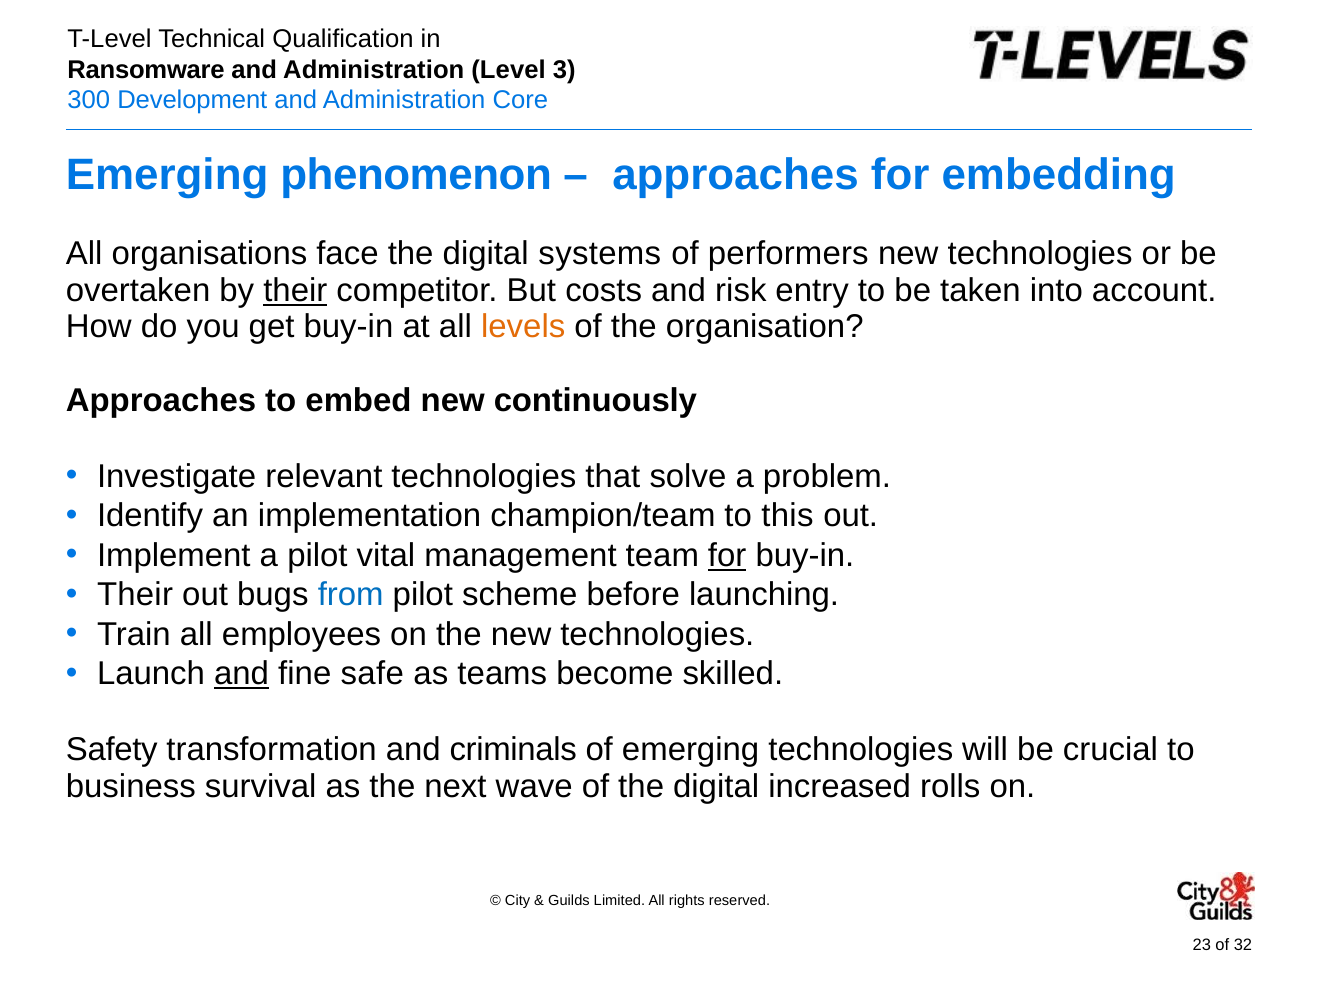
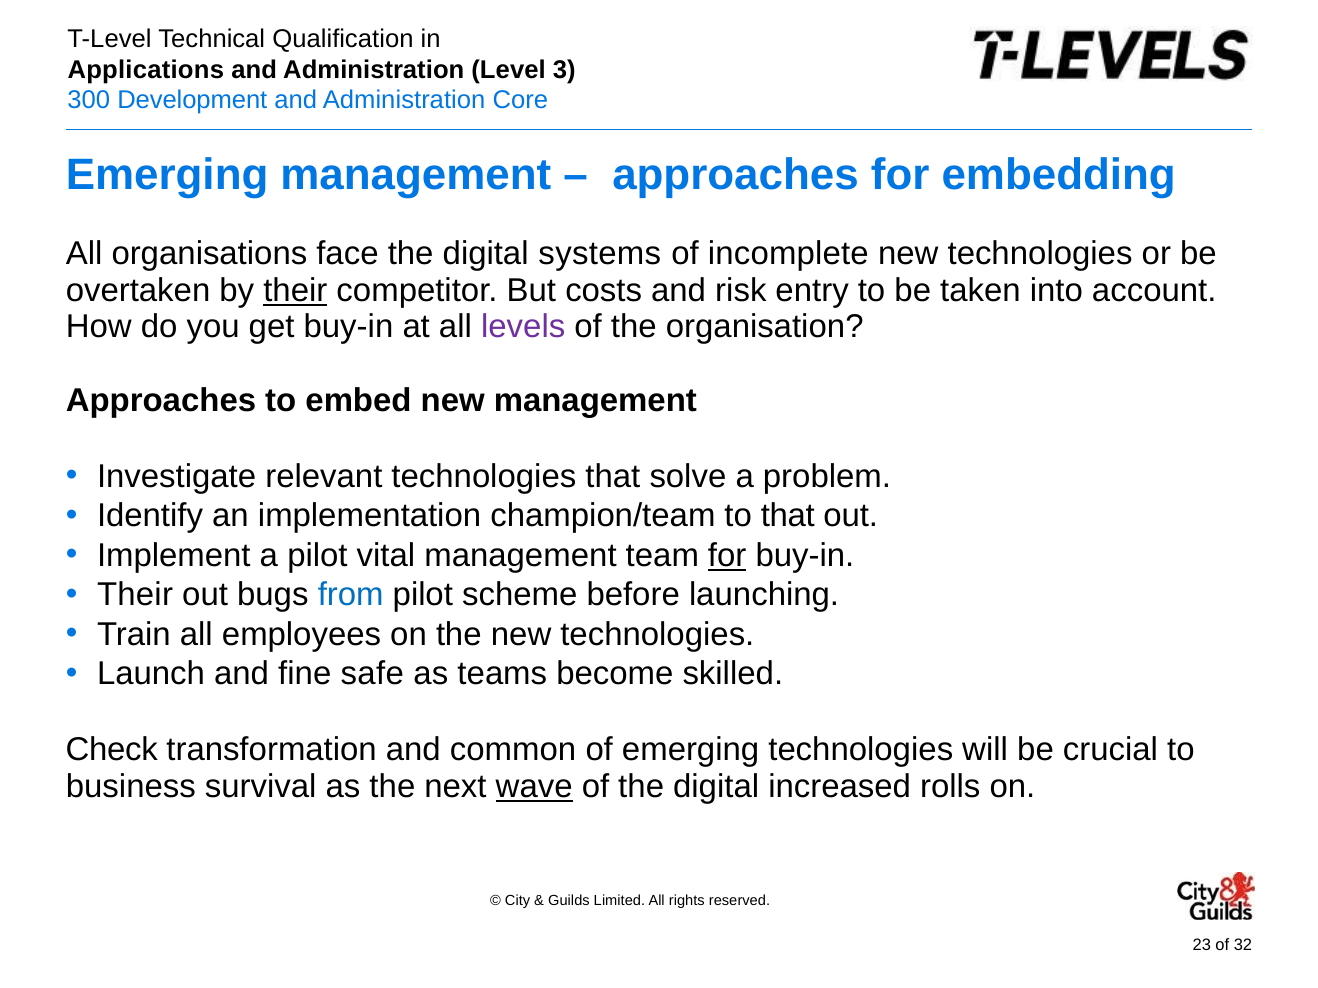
Ransomware: Ransomware -> Applications
Emerging phenomenon: phenomenon -> management
performers: performers -> incomplete
levels colour: orange -> purple
new continuously: continuously -> management
to this: this -> that
and at (241, 674) underline: present -> none
Safety: Safety -> Check
criminals: criminals -> common
wave underline: none -> present
